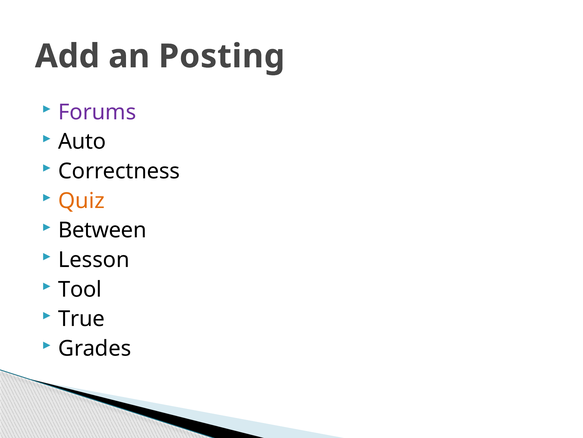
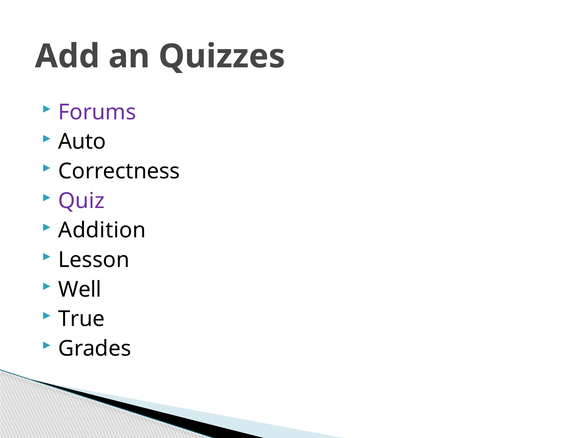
Posting: Posting -> Quizzes
Quiz colour: orange -> purple
Between: Between -> Addition
Tool: Tool -> Well
